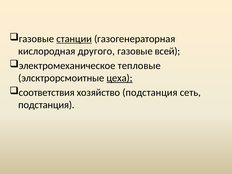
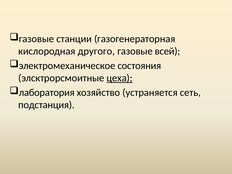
станции underline: present -> none
тепловые: тепловые -> состояния
соответствия: соответствия -> лаборатория
хозяйство подстанция: подстанция -> устраняется
